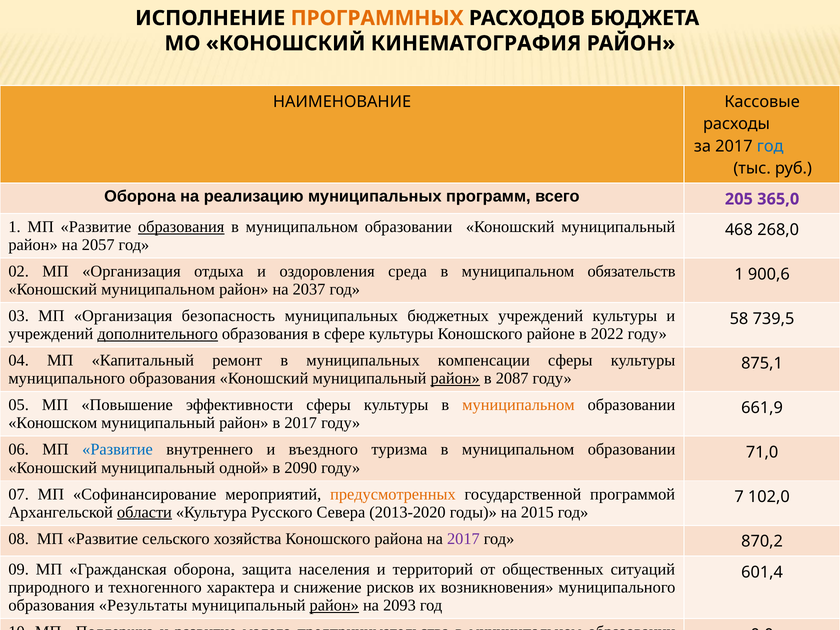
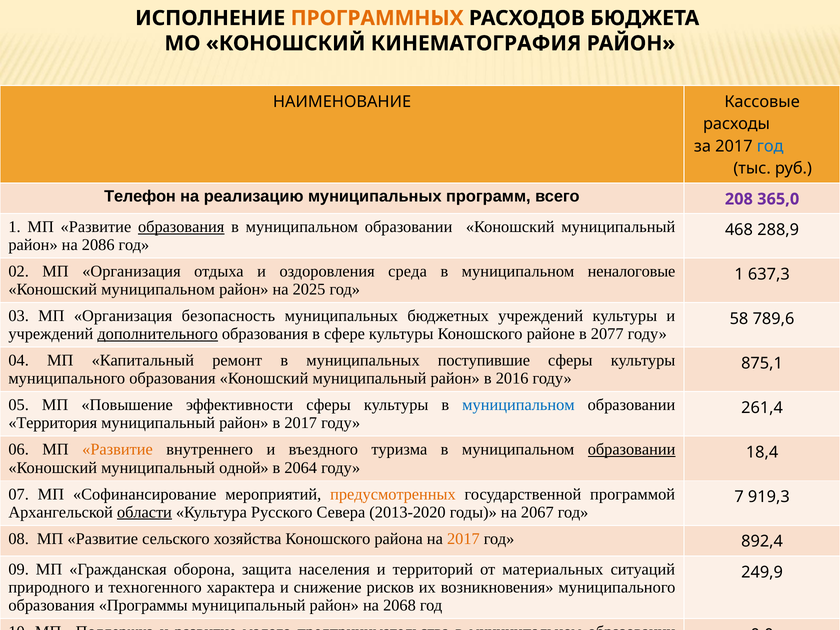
Оборона at (140, 196): Оборона -> Телефон
205: 205 -> 208
268,0: 268,0 -> 288,9
2057: 2057 -> 2086
обязательств: обязательств -> неналоговые
900,6: 900,6 -> 637,3
2037: 2037 -> 2025
739,5: 739,5 -> 789,6
2022: 2022 -> 2077
компенсации: компенсации -> поступившие
район at (455, 379) underline: present -> none
2087: 2087 -> 2016
муниципальном at (518, 405) colour: orange -> blue
661,9: 661,9 -> 261,4
Коношском at (53, 423): Коношском -> Территория
Развитие at (118, 450) colour: blue -> orange
образовании at (632, 450) underline: none -> present
71,0: 71,0 -> 18,4
2090: 2090 -> 2064
102,0: 102,0 -> 919,3
2015: 2015 -> 2067
2017 at (463, 539) colour: purple -> orange
870,2: 870,2 -> 892,4
общественных: общественных -> материальных
601,4: 601,4 -> 249,9
Результаты: Результаты -> Программы
район at (334, 605) underline: present -> none
2093: 2093 -> 2068
